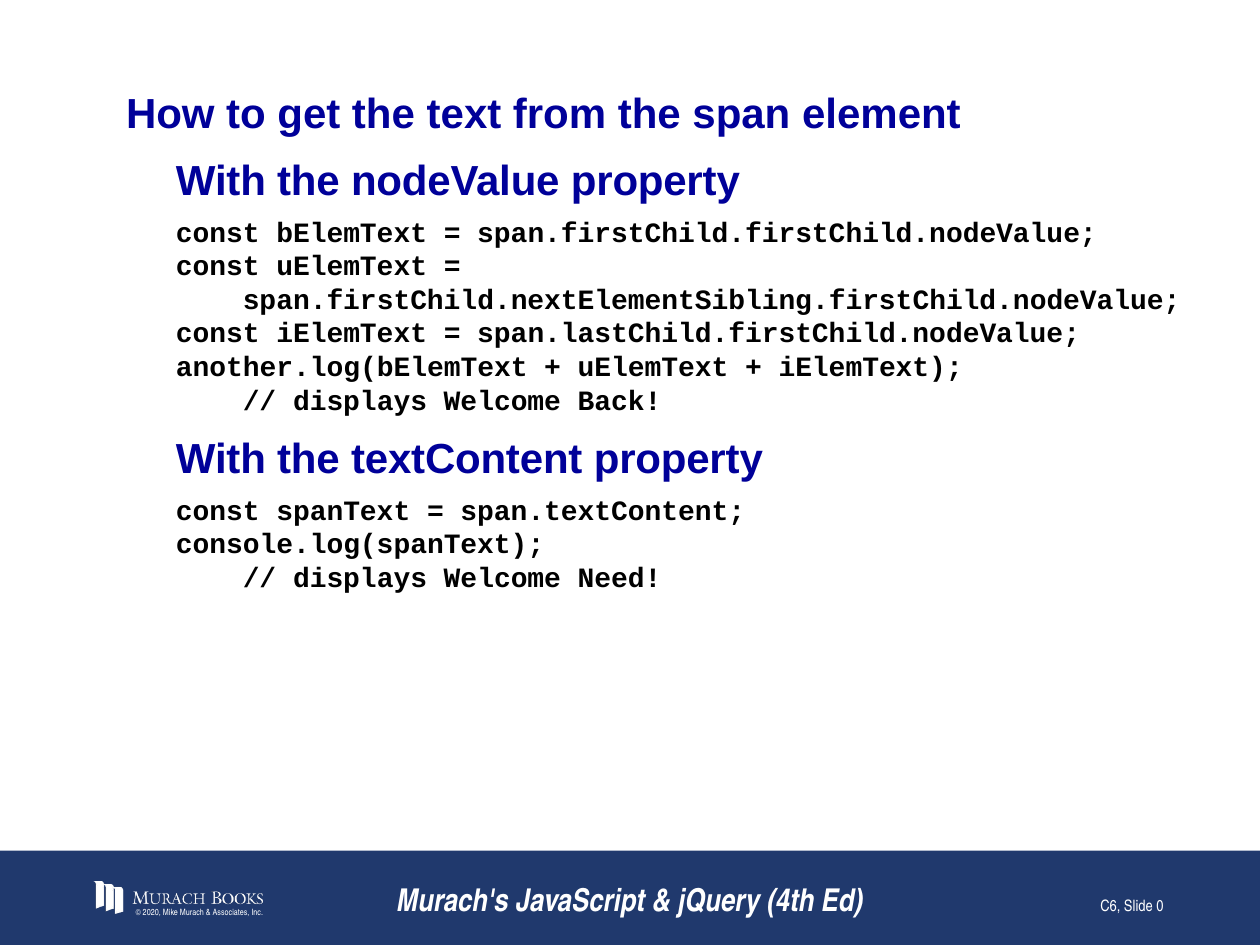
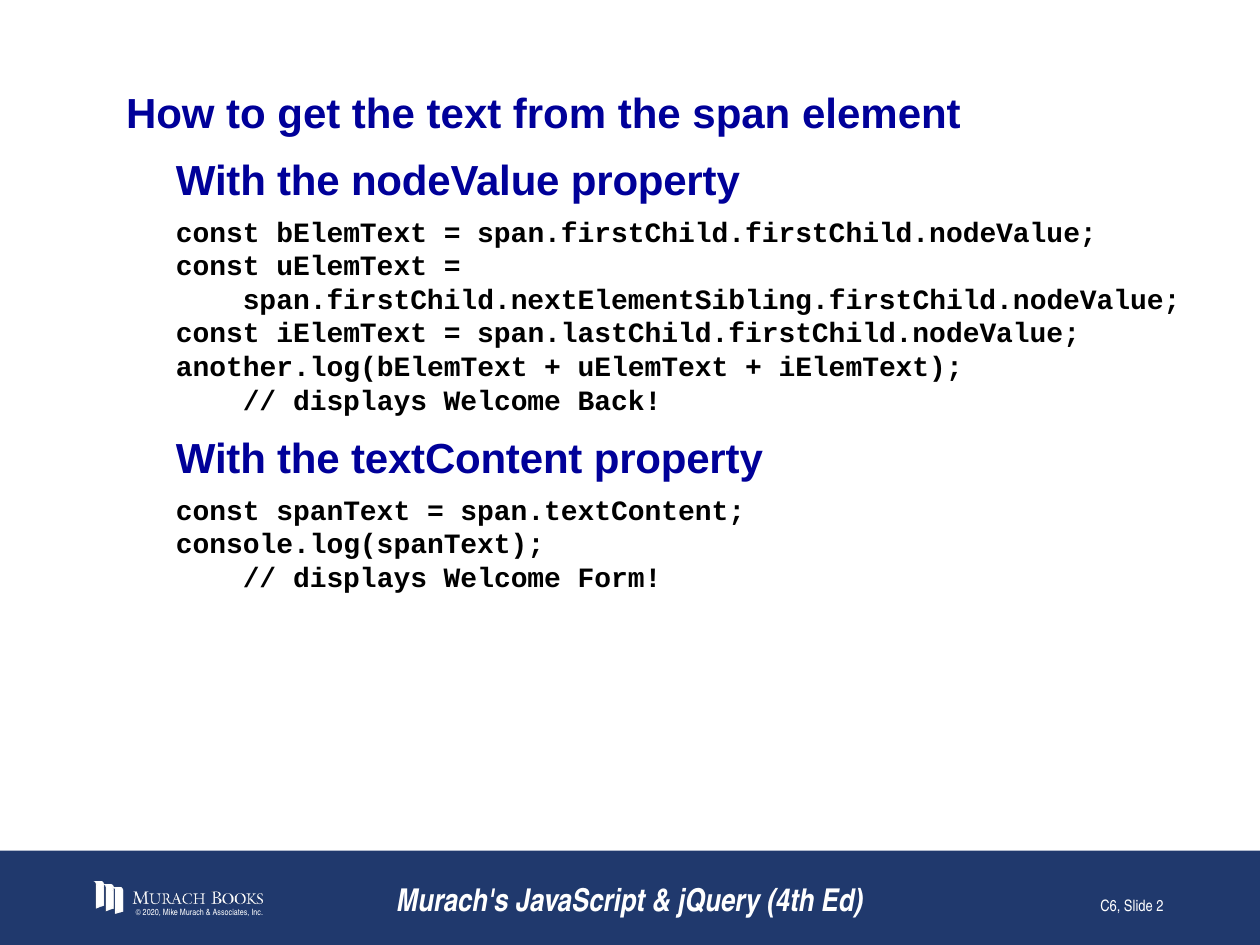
Need: Need -> Form
0: 0 -> 2
